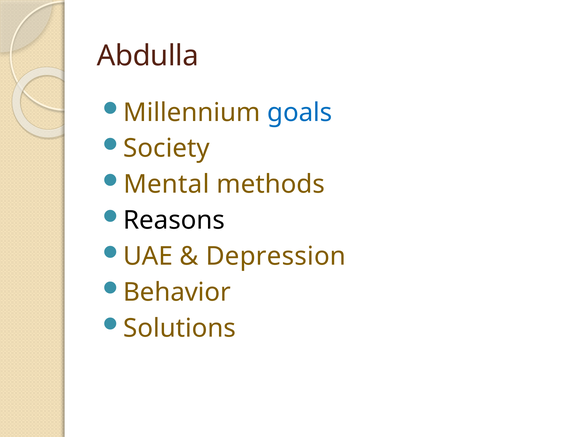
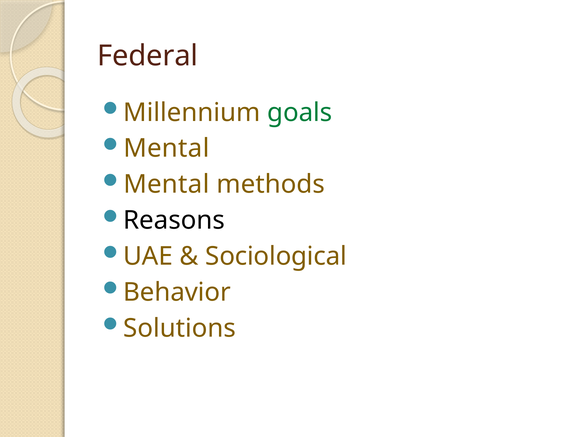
Abdulla: Abdulla -> Federal
goals colour: blue -> green
Society at (166, 149): Society -> Mental
Depression: Depression -> Sociological
